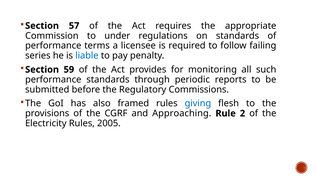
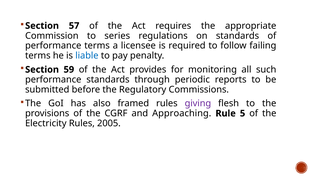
under: under -> series
series at (38, 56): series -> terms
giving colour: blue -> purple
2: 2 -> 5
